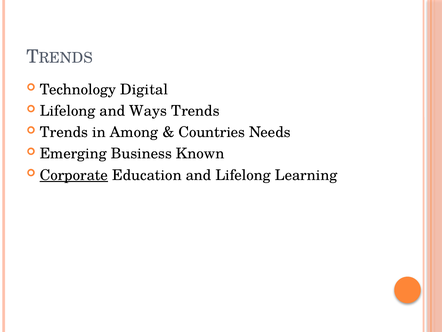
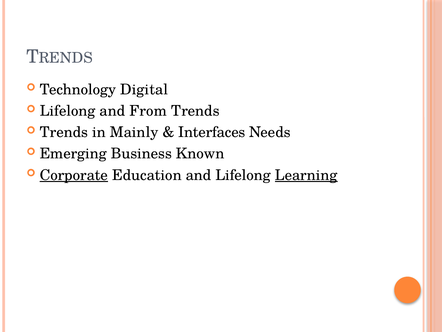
Ways: Ways -> From
Among: Among -> Mainly
Countries: Countries -> Interfaces
Learning underline: none -> present
